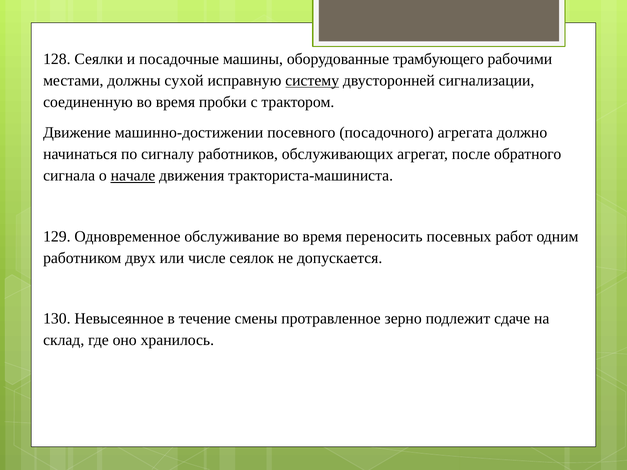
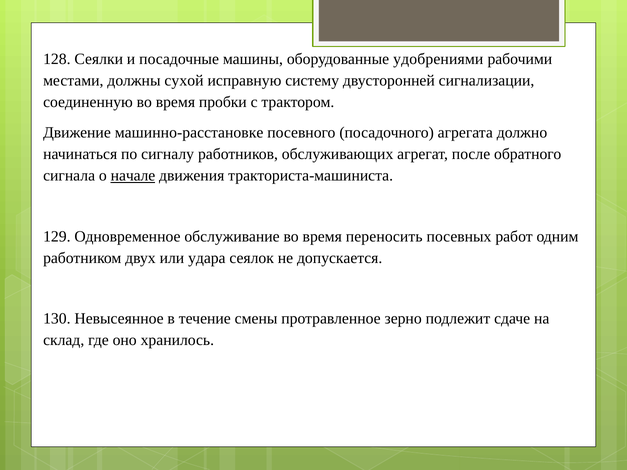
трамбующего: трамбующего -> удобрениями
систему underline: present -> none
машинно-достижении: машинно-достижении -> машинно-расстановке
числе: числе -> удара
